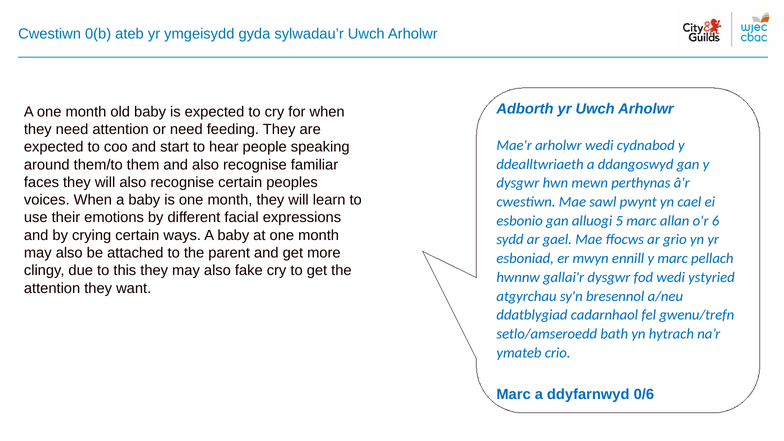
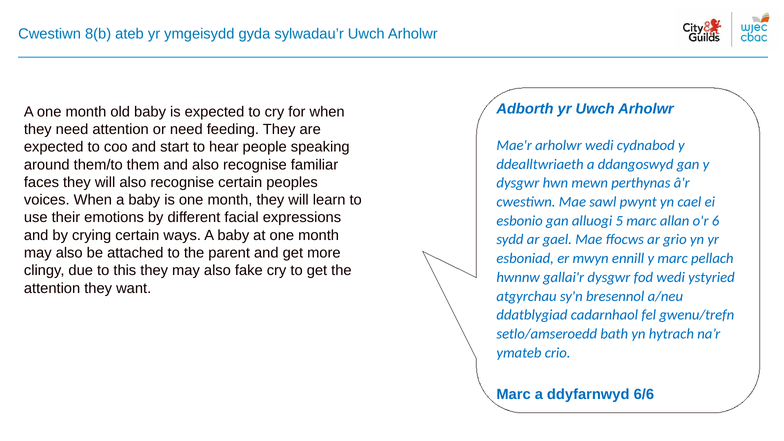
0(b: 0(b -> 8(b
0/6: 0/6 -> 6/6
